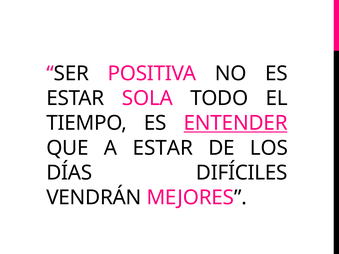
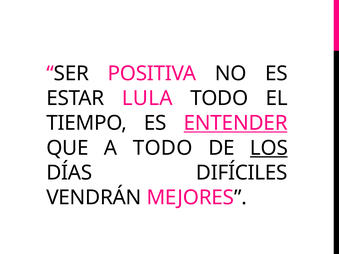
SOLA: SOLA -> LULA
A ESTAR: ESTAR -> TODO
LOS underline: none -> present
